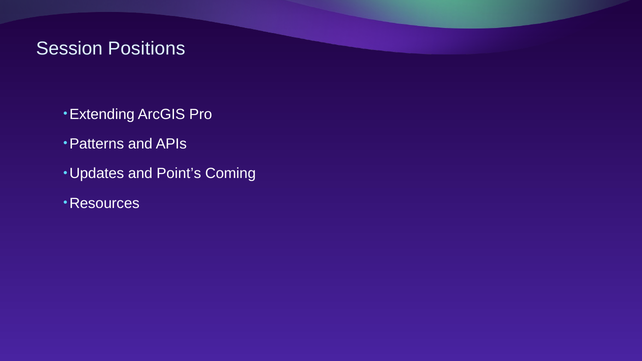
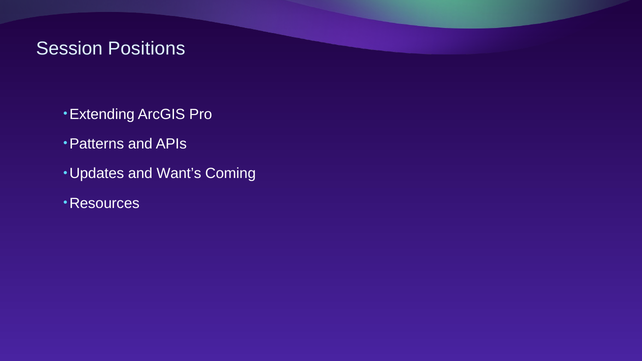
Point’s: Point’s -> Want’s
